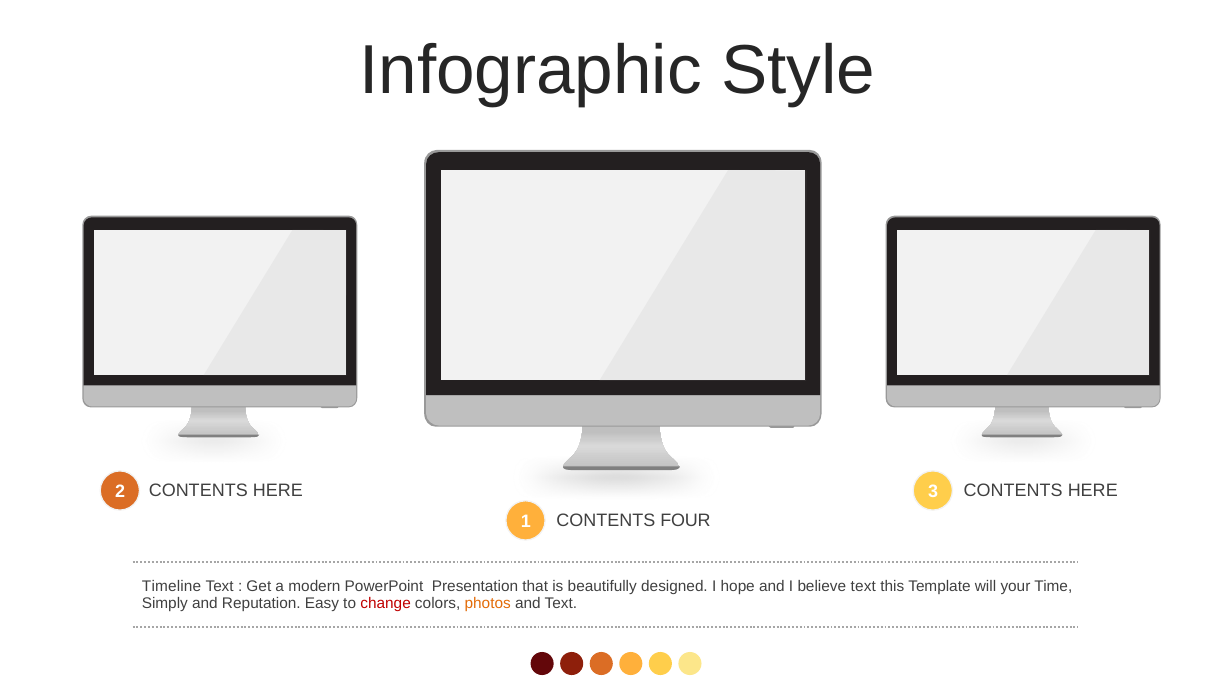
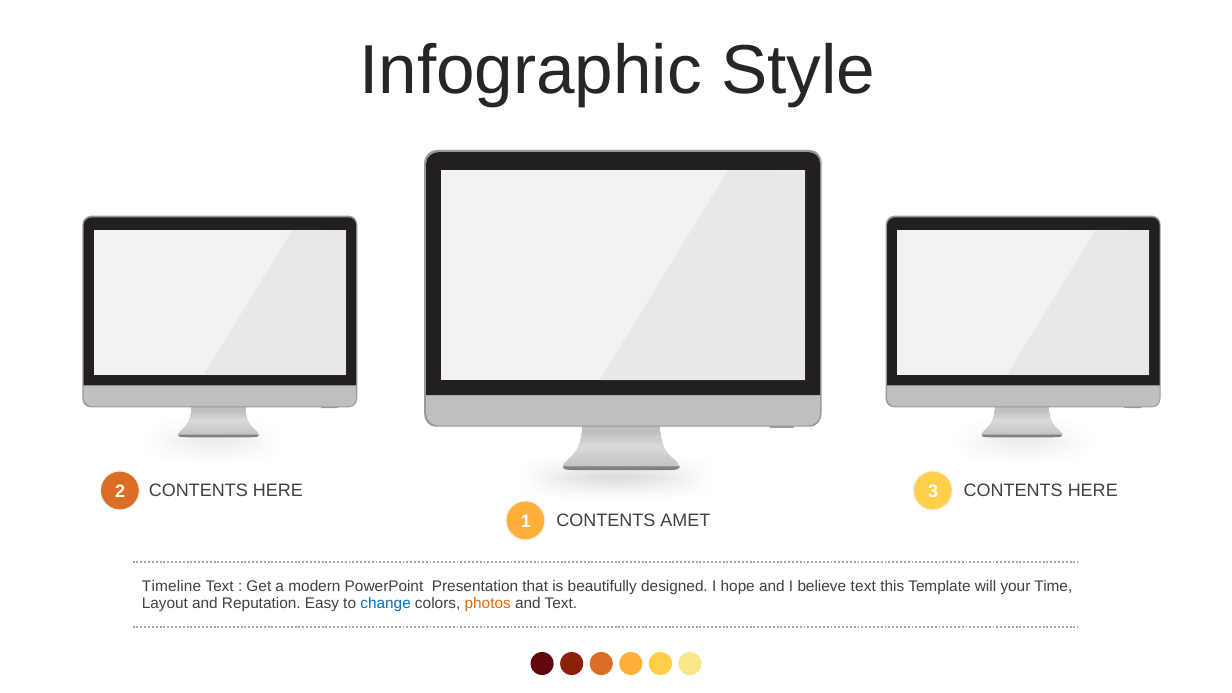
FOUR: FOUR -> AMET
Simply: Simply -> Layout
change colour: red -> blue
